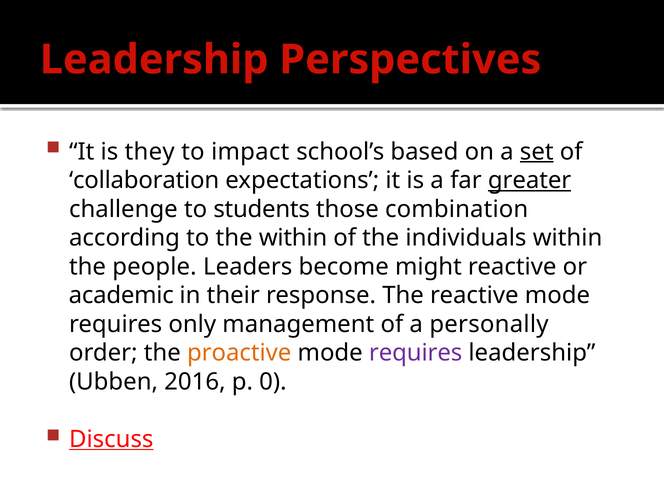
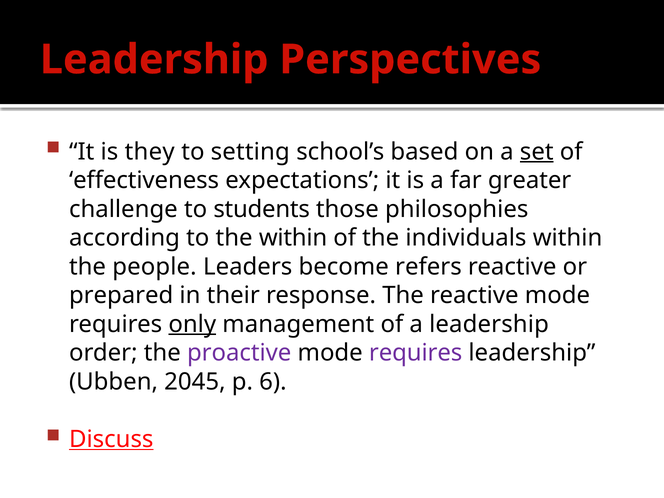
impact: impact -> setting
collaboration: collaboration -> effectiveness
greater underline: present -> none
combination: combination -> philosophies
might: might -> refers
academic: academic -> prepared
only underline: none -> present
a personally: personally -> leadership
proactive colour: orange -> purple
2016: 2016 -> 2045
0: 0 -> 6
